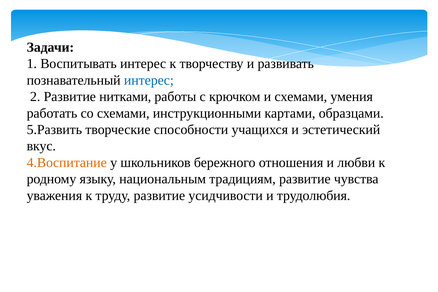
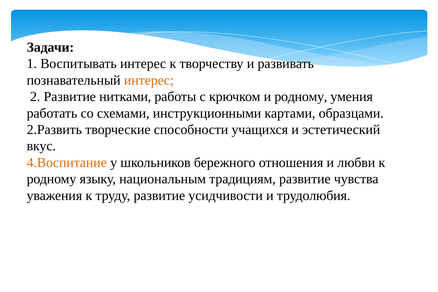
интерес at (149, 80) colour: blue -> orange
и схемами: схемами -> родному
5.Развить: 5.Развить -> 2.Развить
